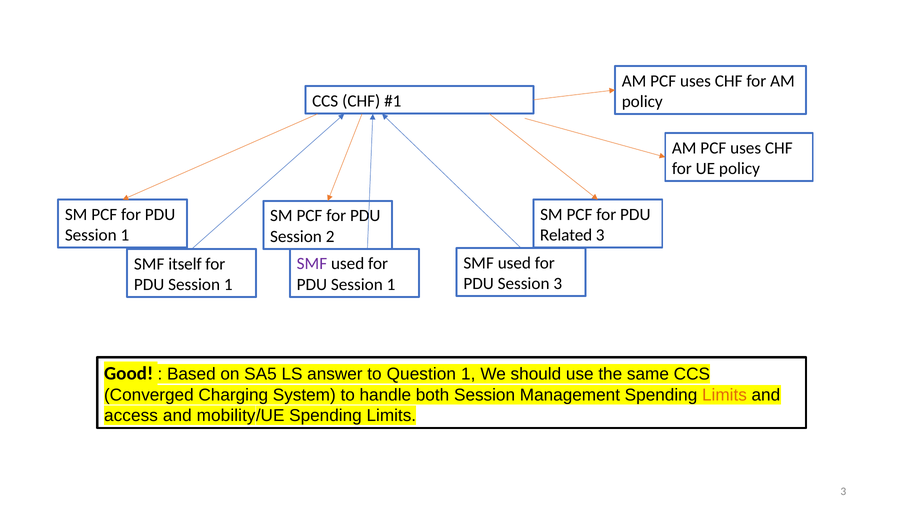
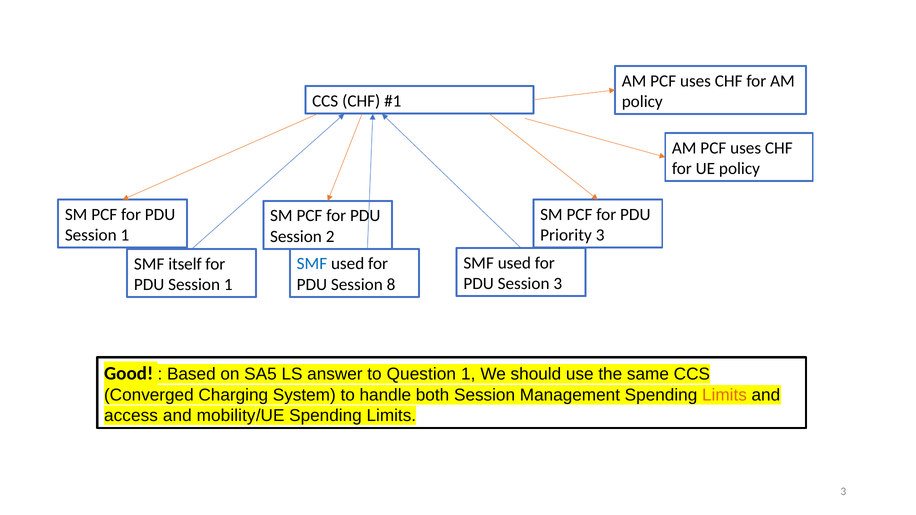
Related: Related -> Priority
SMF at (312, 264) colour: purple -> blue
1 at (391, 285): 1 -> 8
